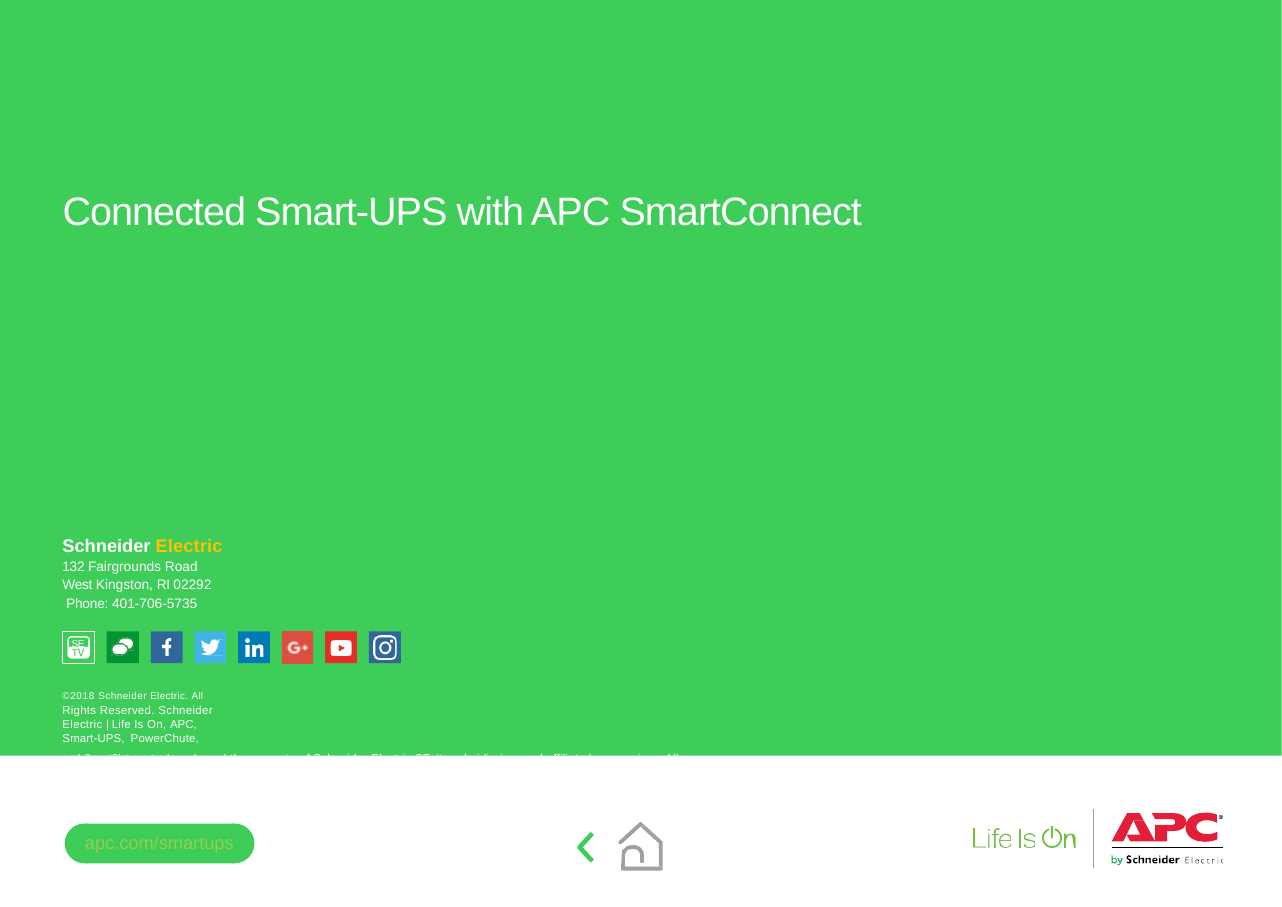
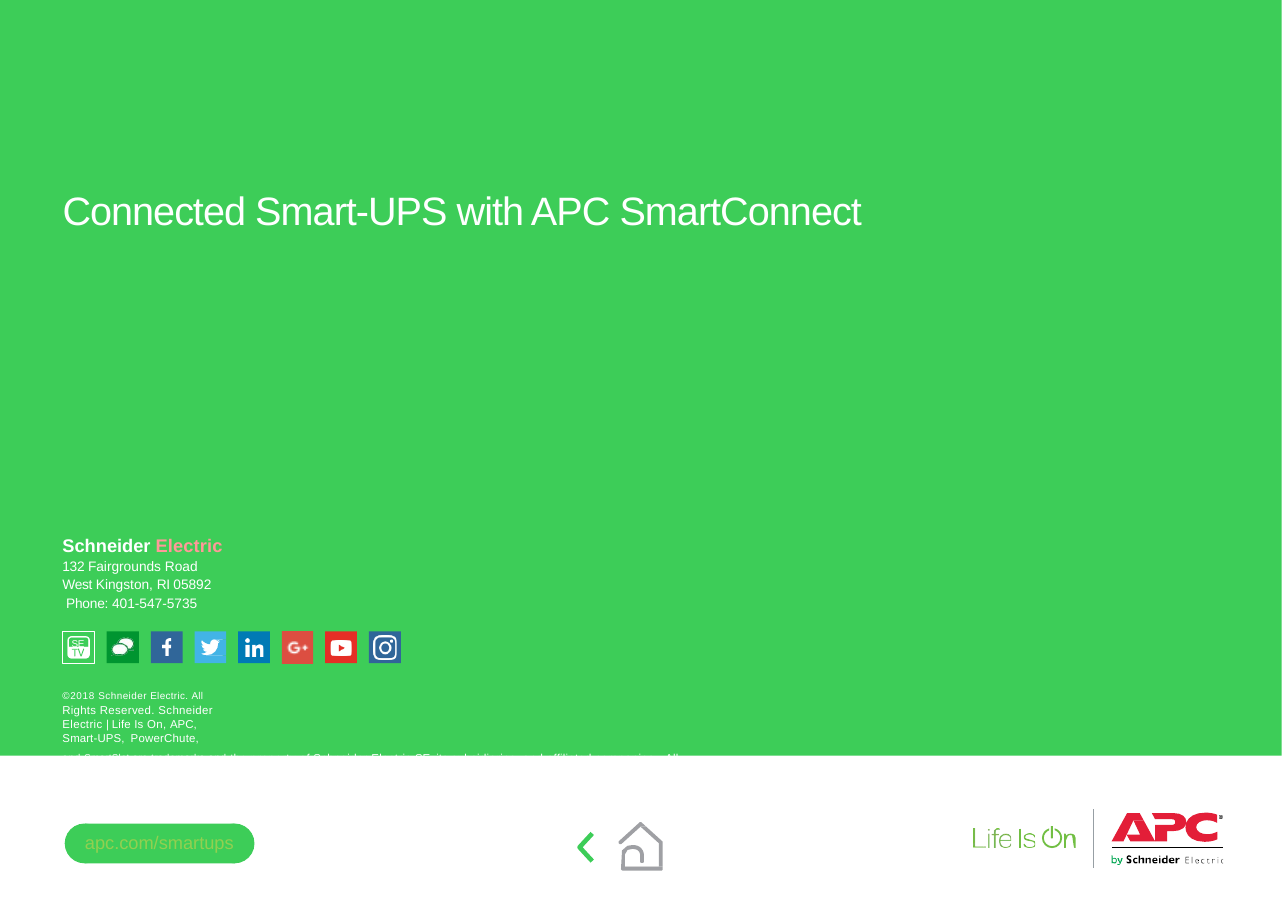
Electric at (189, 546) colour: yellow -> pink
02292: 02292 -> 05892
401-706-5735: 401-706-5735 -> 401-547-5735
